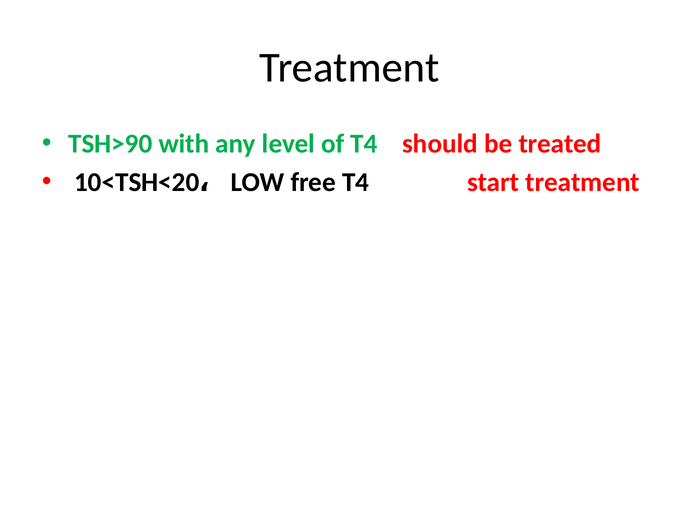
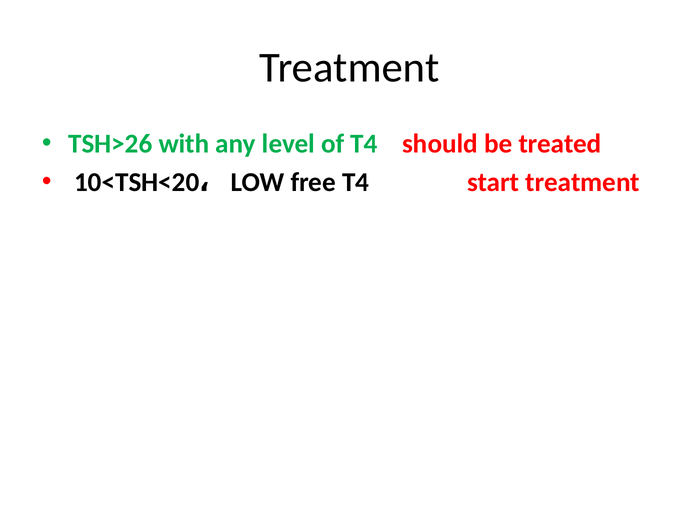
TSH>90: TSH>90 -> TSH>26
